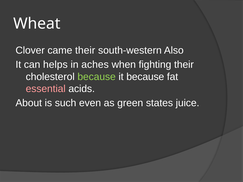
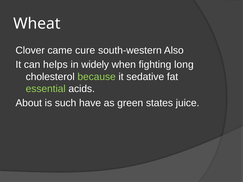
came their: their -> cure
aches: aches -> widely
fighting their: their -> long
it because: because -> sedative
essential colour: pink -> light green
even: even -> have
